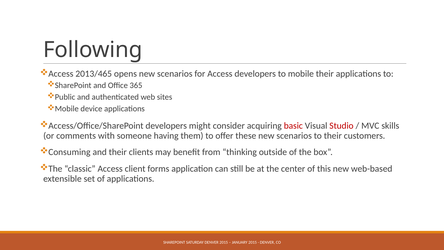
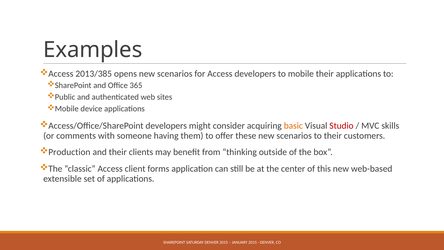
Following: Following -> Examples
2013/465: 2013/465 -> 2013/385
basic colour: red -> orange
Consuming: Consuming -> Production
